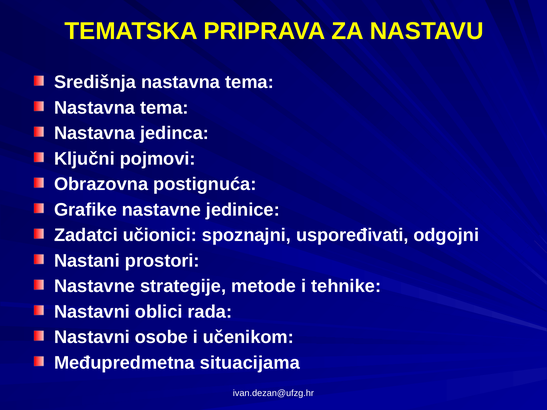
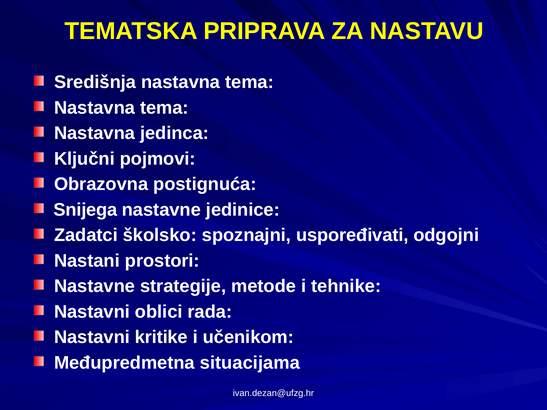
Grafike: Grafike -> Snijega
učionici: učionici -> školsko
osobe: osobe -> kritike
